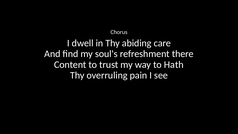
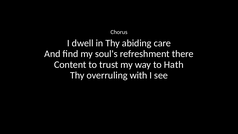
pain: pain -> with
